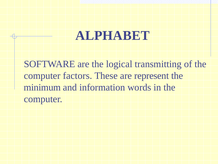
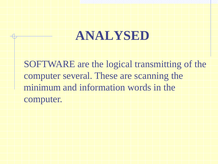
ALPHABET: ALPHABET -> ANALYSED
factors: factors -> several
represent: represent -> scanning
